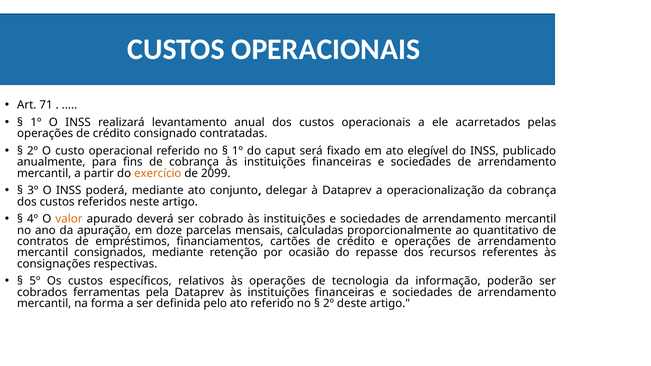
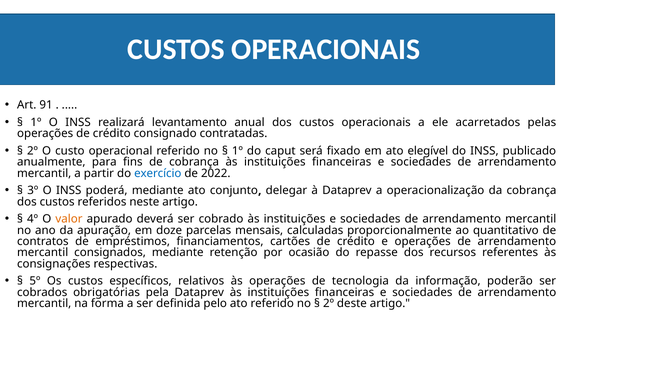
71: 71 -> 91
exercício colour: orange -> blue
2099: 2099 -> 2022
ferramentas: ferramentas -> obrigatórias
